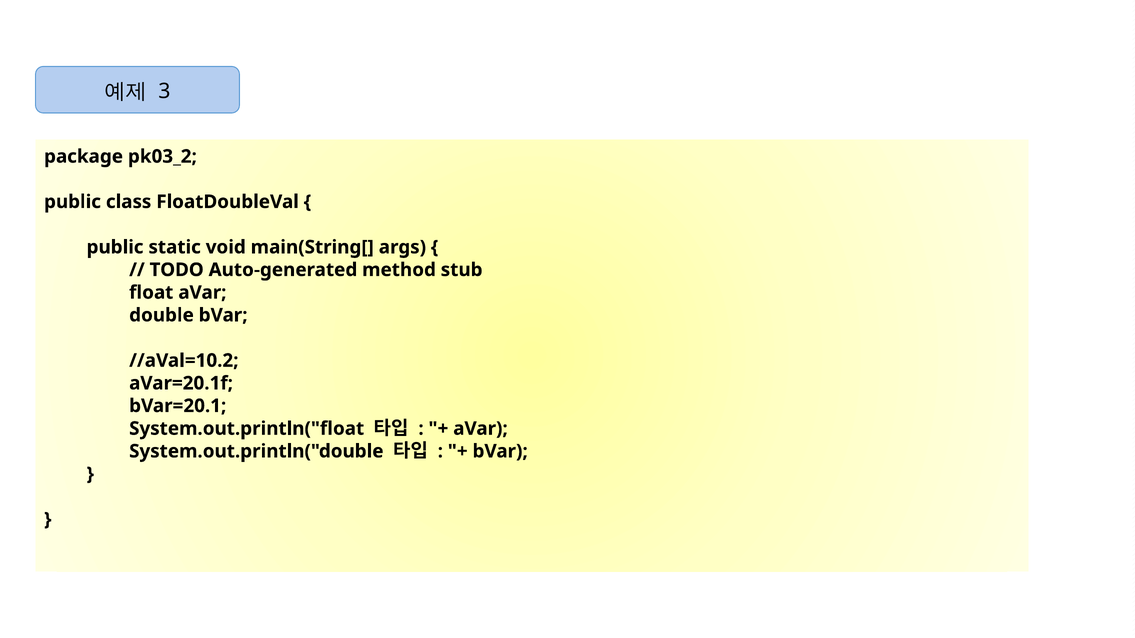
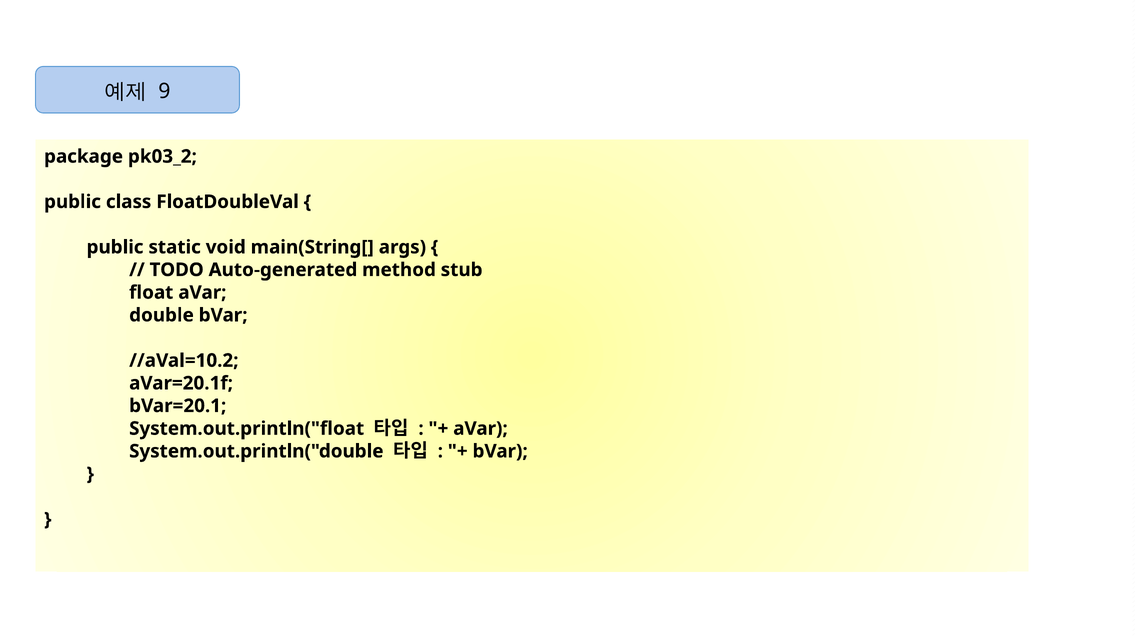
3: 3 -> 9
